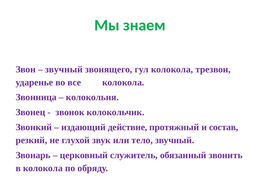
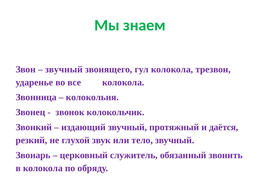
издающий действие: действие -> звучный
состав: состав -> даётся
